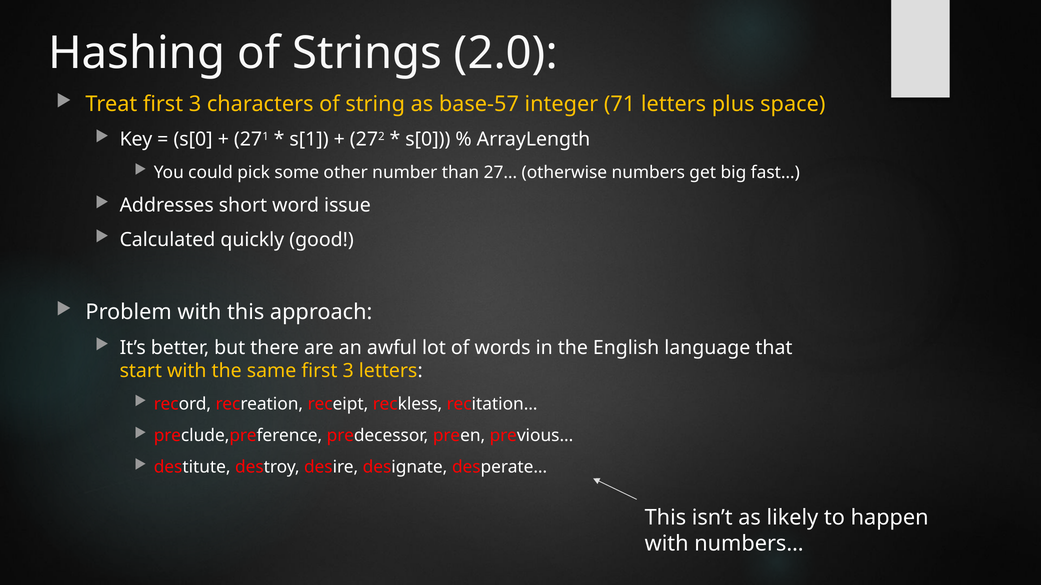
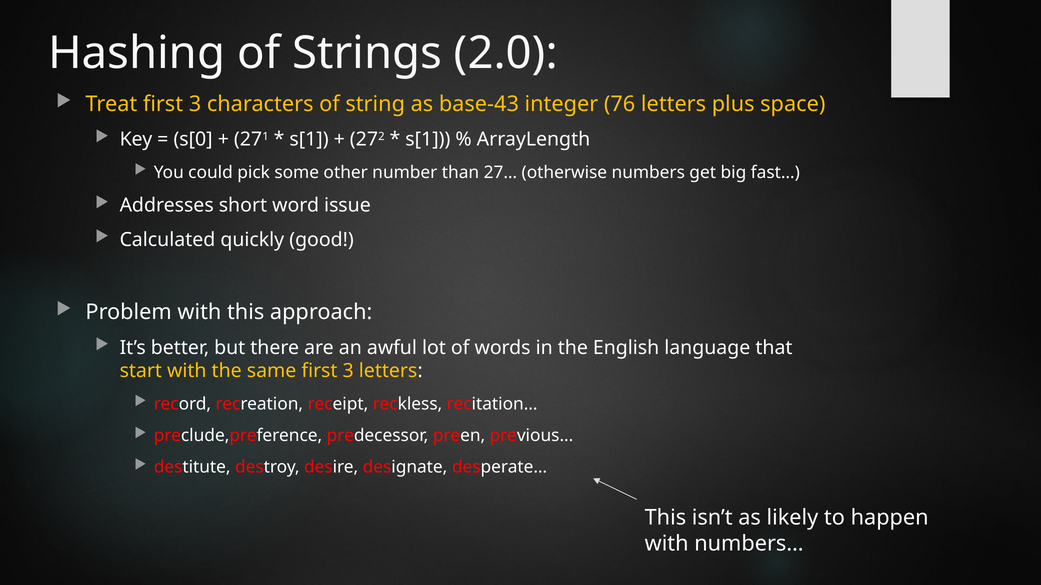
base-57: base-57 -> base-43
71: 71 -> 76
s[0 at (428, 140): s[0 -> s[1
